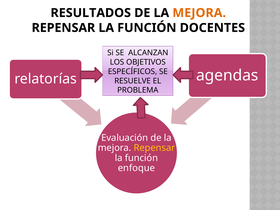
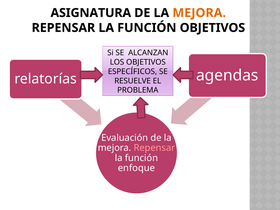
RESULTADOS: RESULTADOS -> ASIGNATURA
FUNCIÓN DOCENTES: DOCENTES -> OBJETIVOS
Repensar at (154, 148) colour: yellow -> pink
